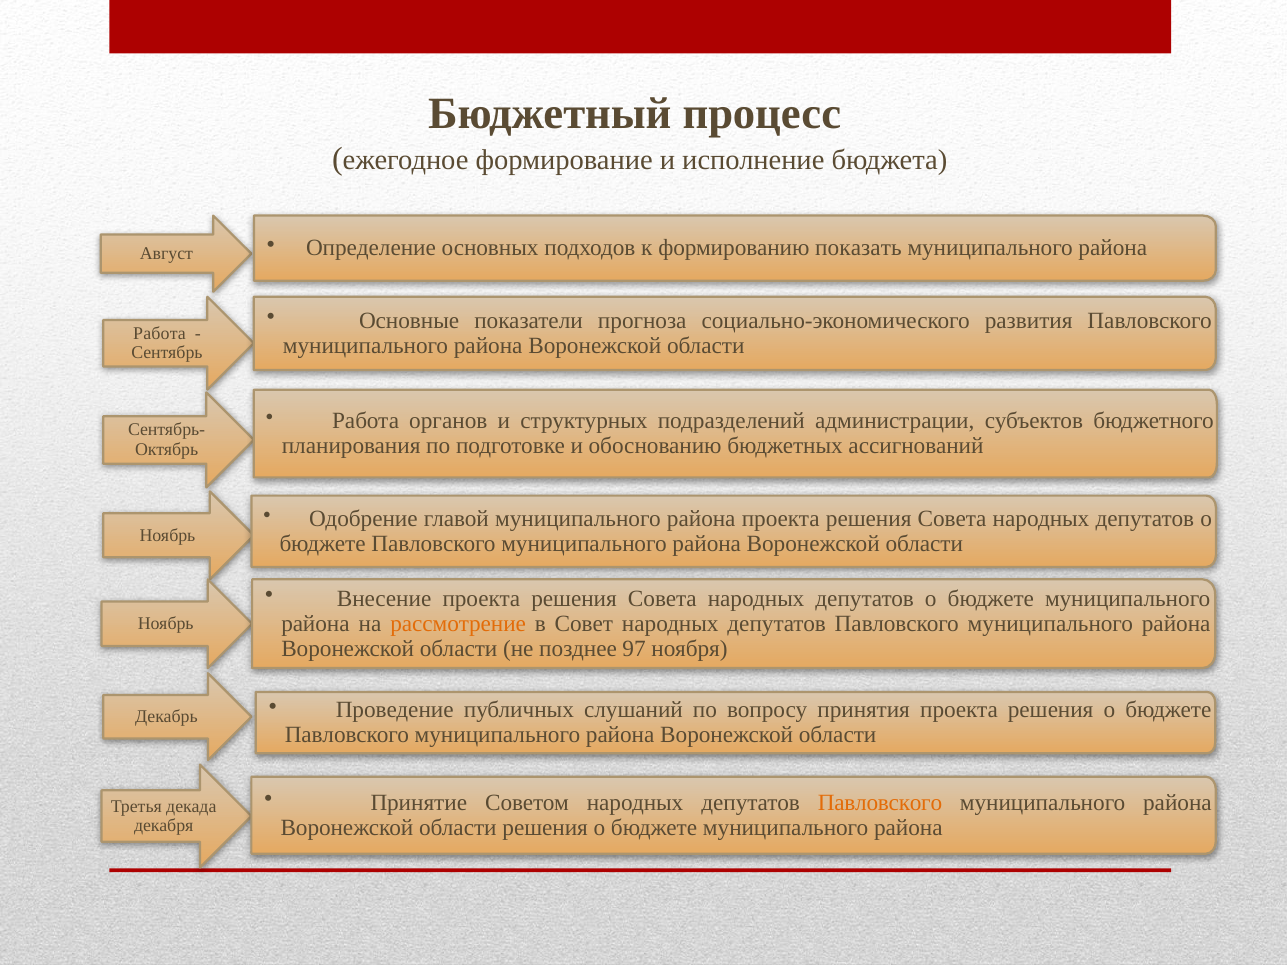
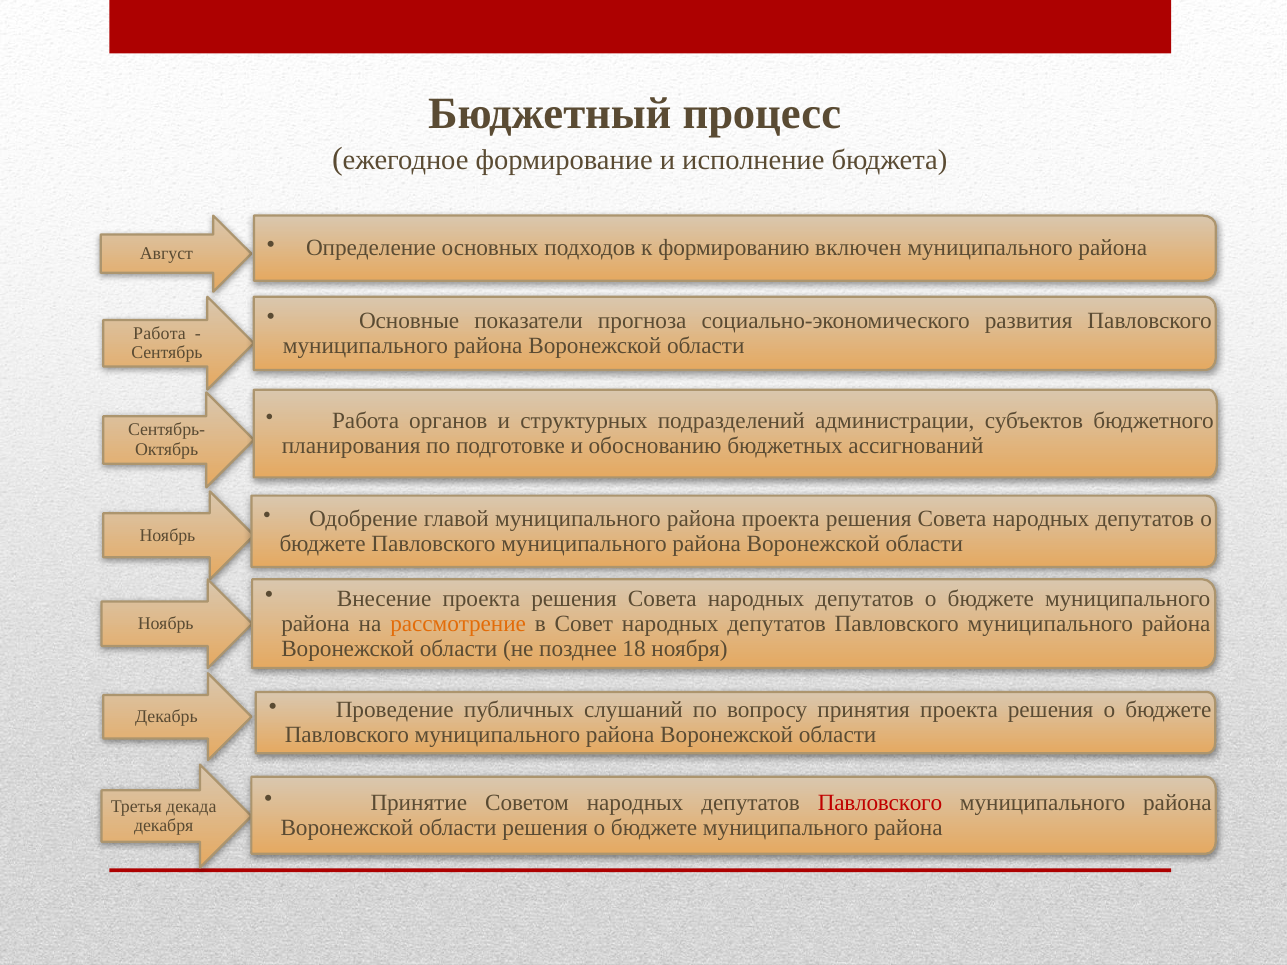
показать: показать -> включен
97: 97 -> 18
Павловского at (880, 803) colour: orange -> red
